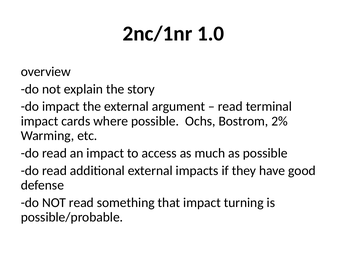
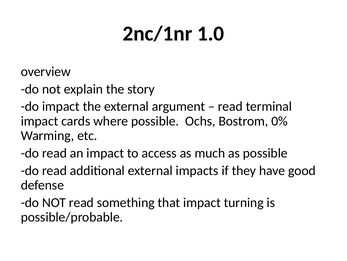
2%: 2% -> 0%
